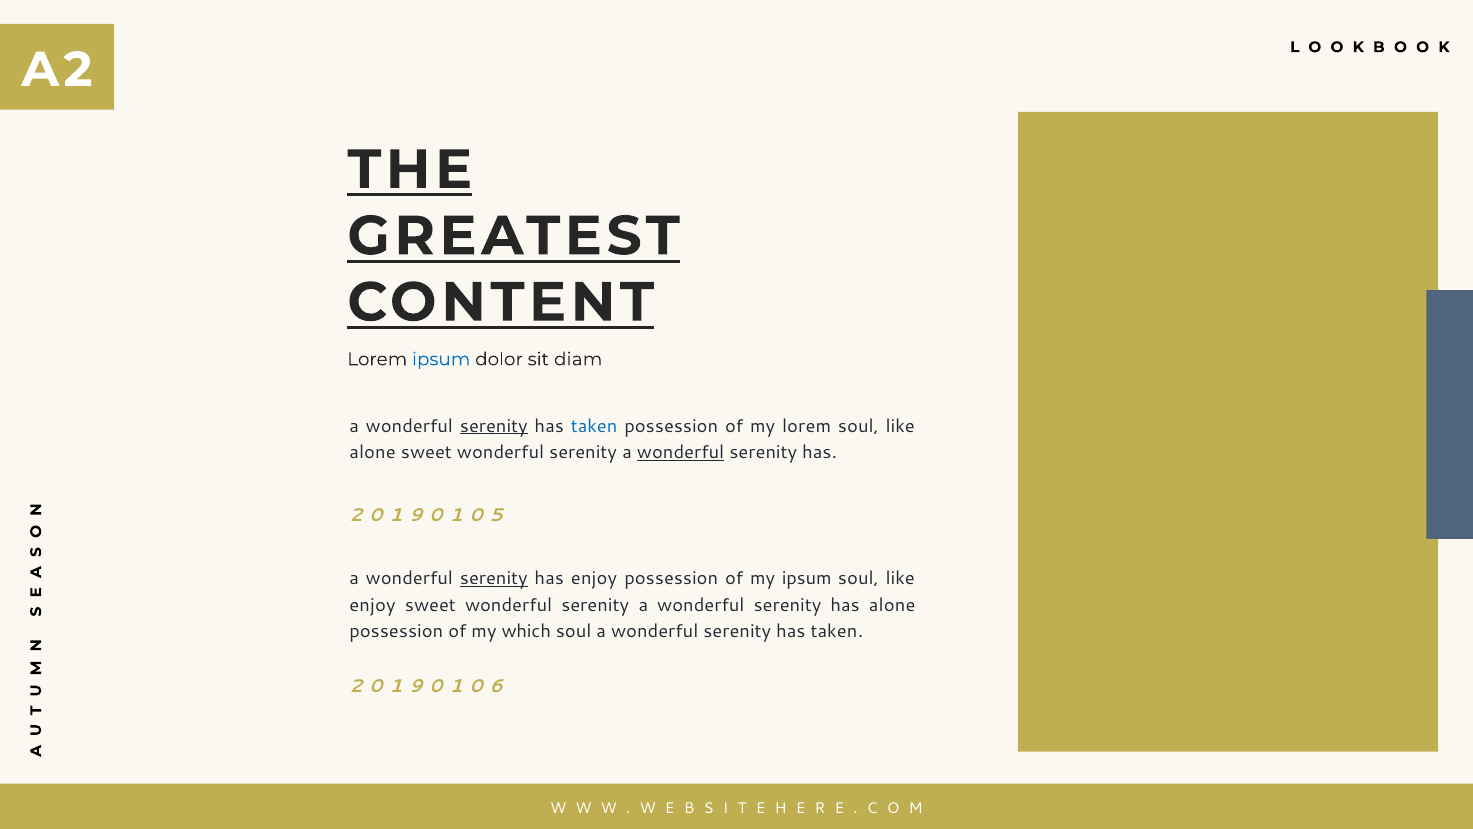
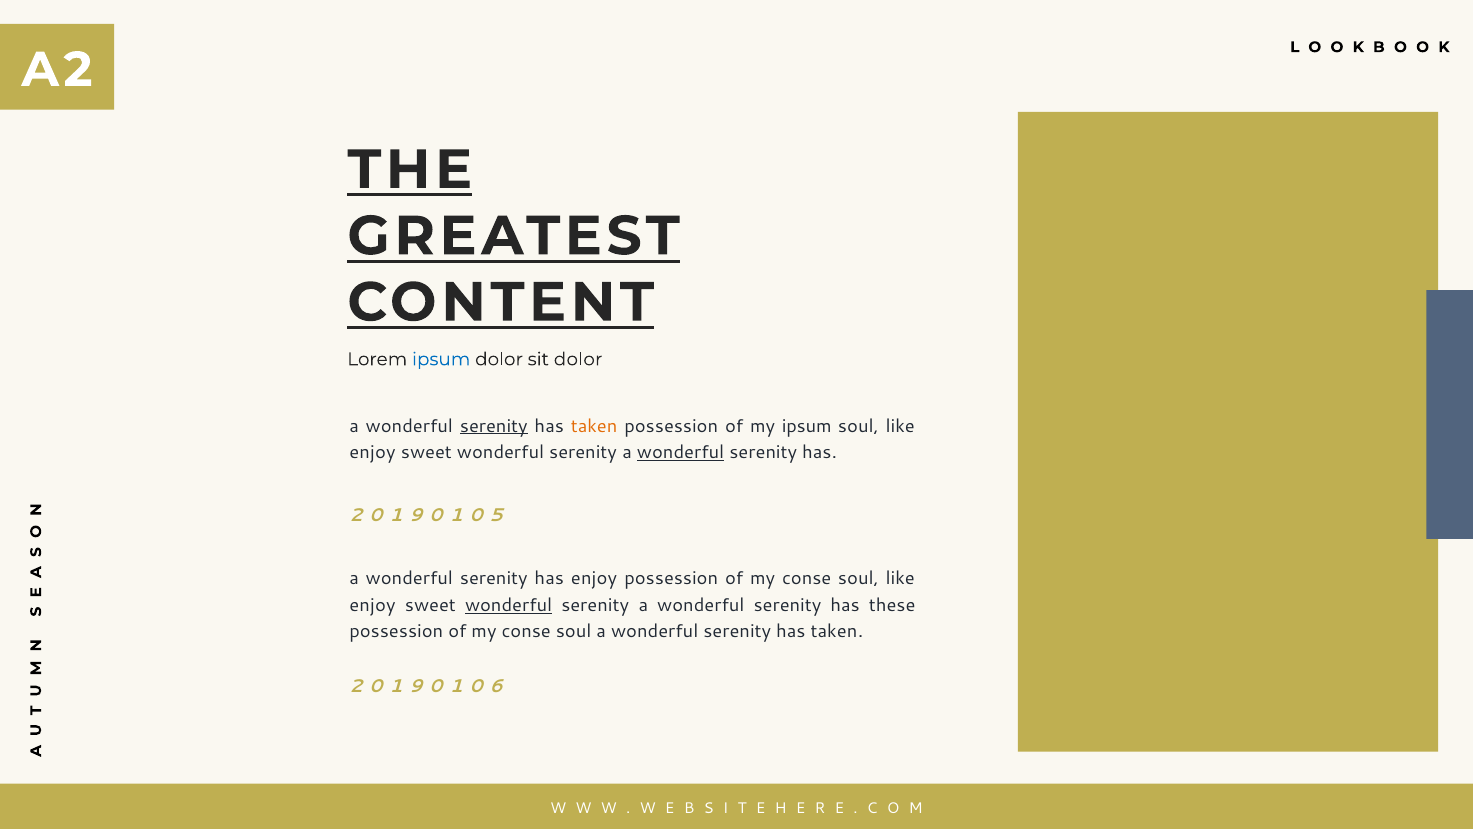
sit diam: diam -> dolor
taken at (594, 426) colour: blue -> orange
my lorem: lorem -> ipsum
alone at (373, 452): alone -> enjoy
serenity at (494, 579) underline: present -> none
ipsum at (807, 579): ipsum -> conse
wonderful at (509, 605) underline: none -> present
has alone: alone -> these
which at (526, 632): which -> conse
